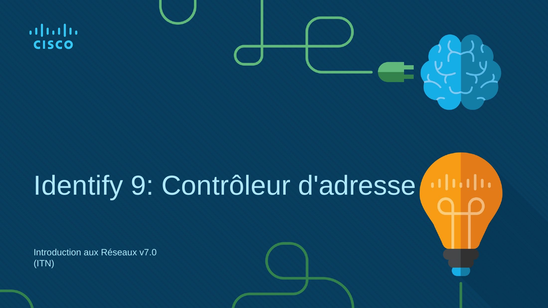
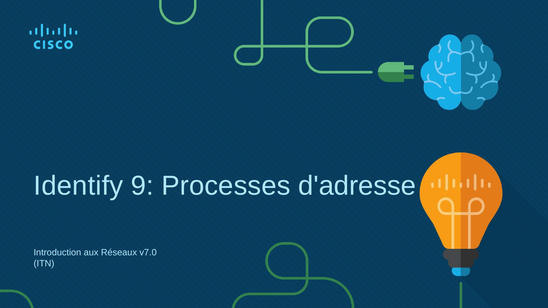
Contrôleur: Contrôleur -> Processes
